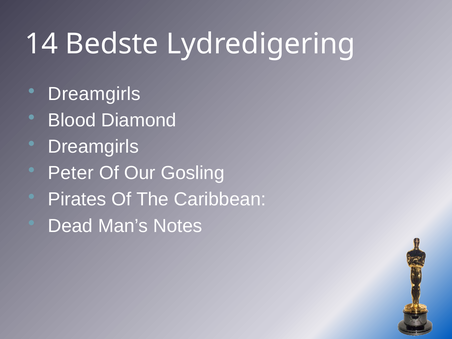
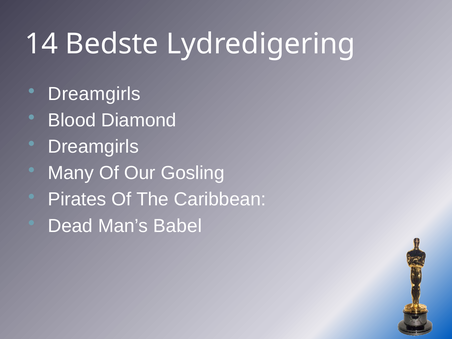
Peter: Peter -> Many
Notes: Notes -> Babel
